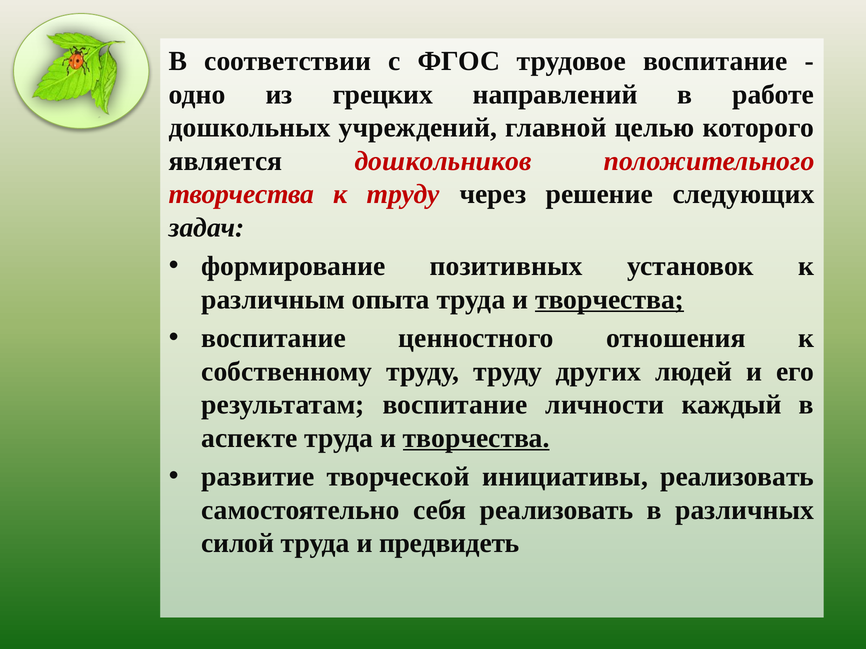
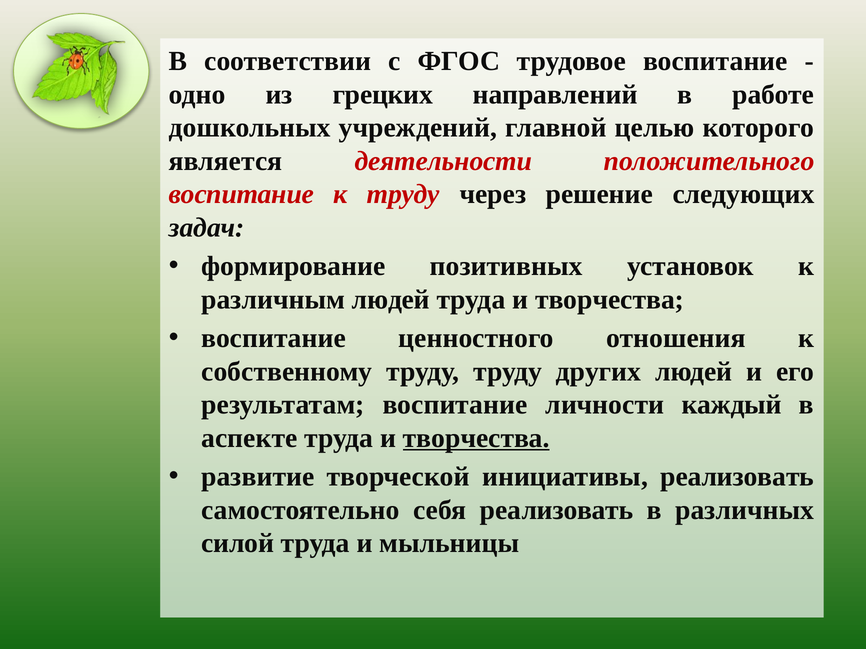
дошкольников: дошкольников -> деятельности
творчества at (241, 194): творчества -> воспитание
различным опыта: опыта -> людей
творчества at (610, 300) underline: present -> none
предвидеть: предвидеть -> мыльницы
